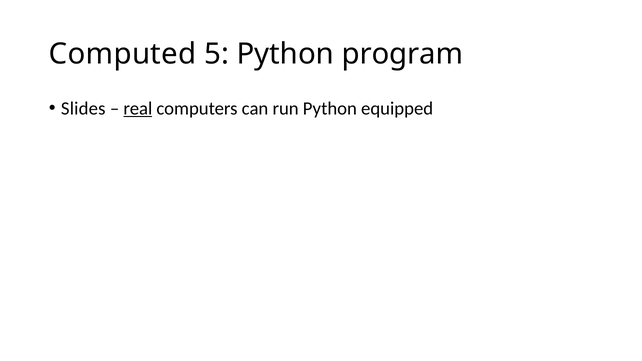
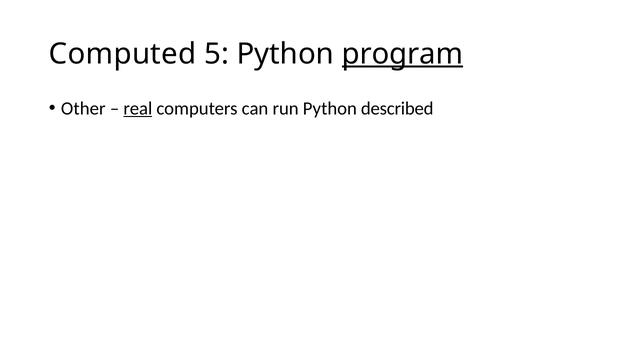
program underline: none -> present
Slides: Slides -> Other
equipped: equipped -> described
